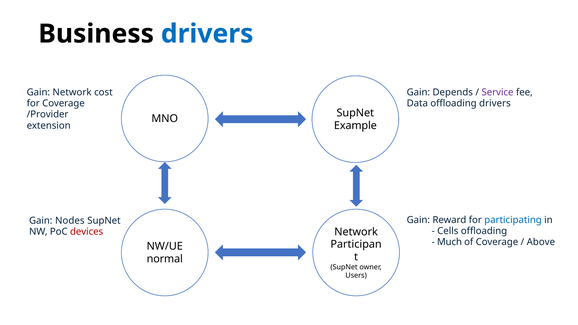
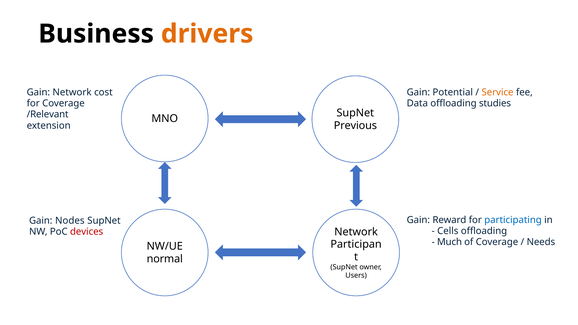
drivers at (207, 34) colour: blue -> orange
Depends: Depends -> Potential
Service colour: purple -> orange
offloading drivers: drivers -> studies
/Provider: /Provider -> /Relevant
Example: Example -> Previous
Above: Above -> Needs
